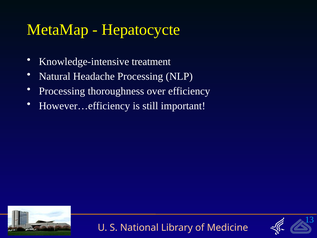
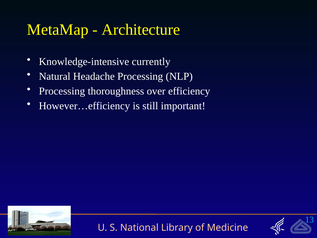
Hepatocycte: Hepatocycte -> Architecture
treatment: treatment -> currently
